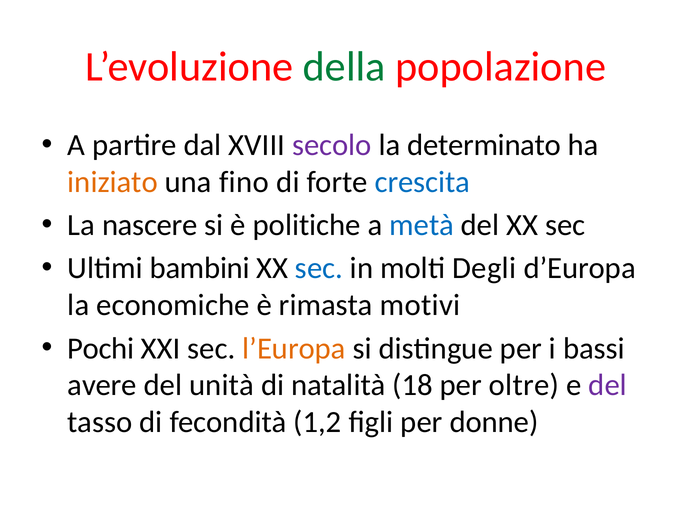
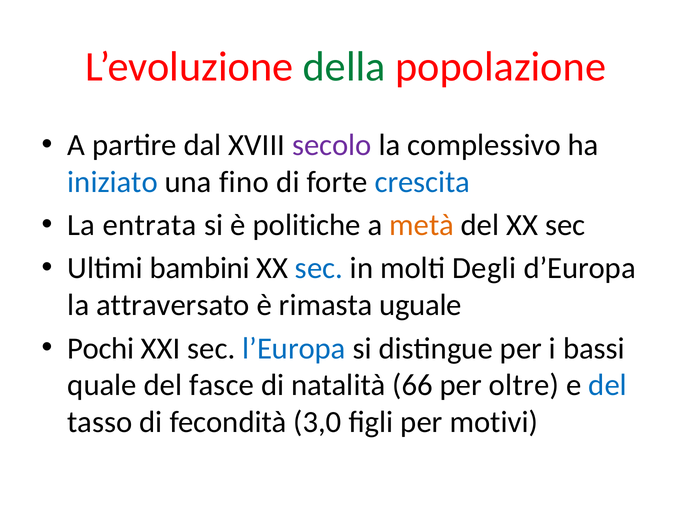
determinato: determinato -> complessivo
iniziato colour: orange -> blue
nascere: nascere -> entrata
metà colour: blue -> orange
economiche: economiche -> attraversato
motivi: motivi -> uguale
l’Europa colour: orange -> blue
avere: avere -> quale
unità: unità -> fasce
18: 18 -> 66
del at (608, 385) colour: purple -> blue
1,2: 1,2 -> 3,0
donne: donne -> motivi
